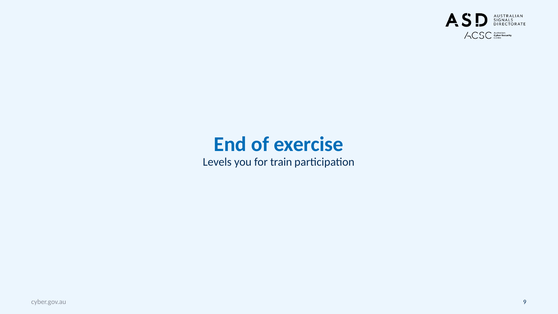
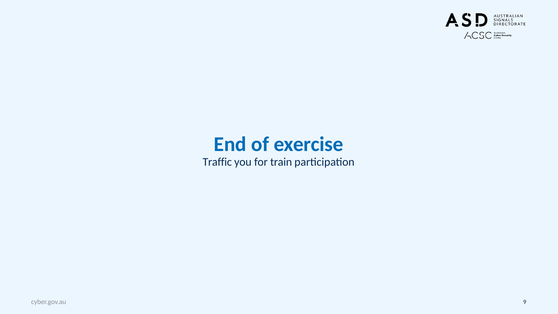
Levels: Levels -> Traffic
